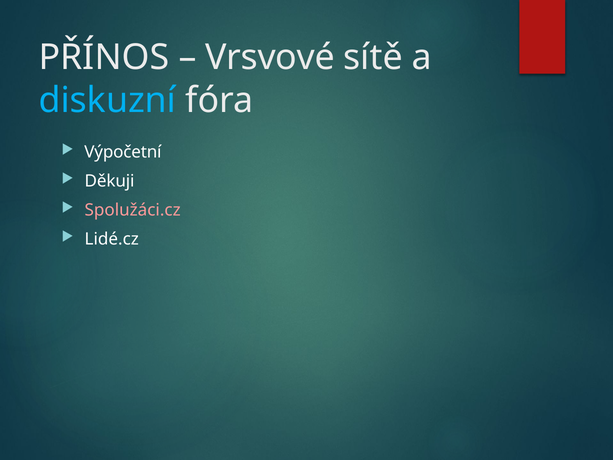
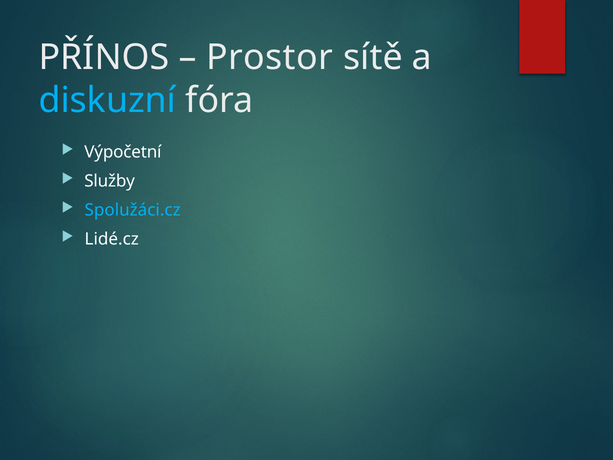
Vrsvové: Vrsvové -> Prostor
Děkuji: Děkuji -> Služby
Spolužáci.cz colour: pink -> light blue
